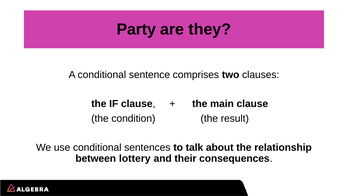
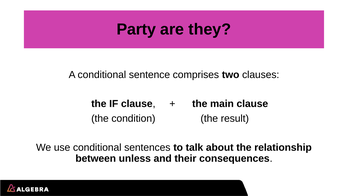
lottery: lottery -> unless
